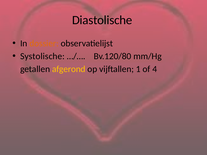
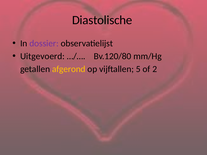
dossier colour: orange -> purple
Systolische: Systolische -> Uitgevoerd
1: 1 -> 5
4: 4 -> 2
